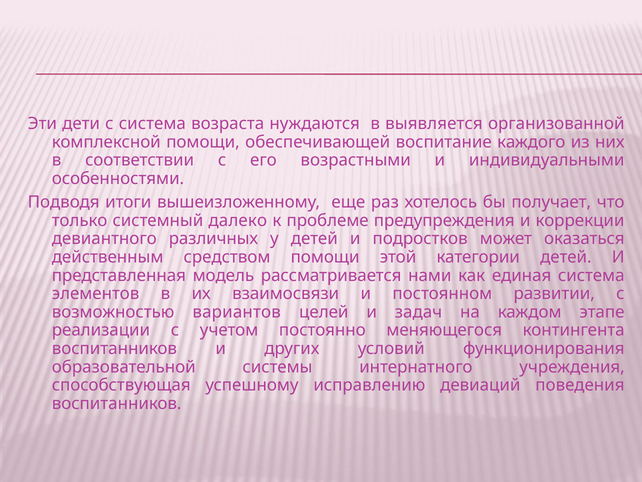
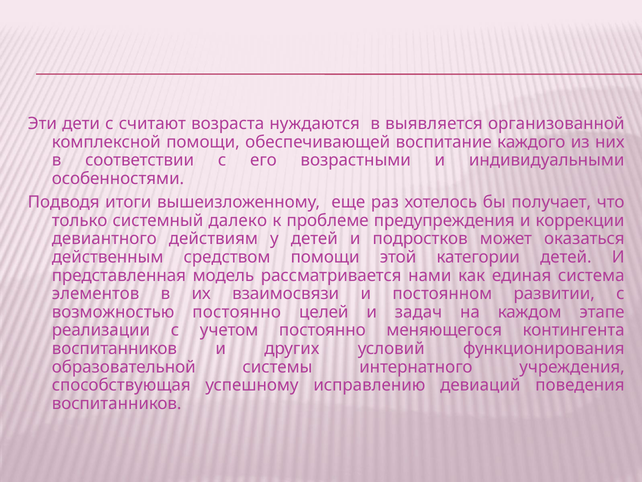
с система: система -> считают
различных: различных -> действиям
возможностью вариантов: вариантов -> постоянно
